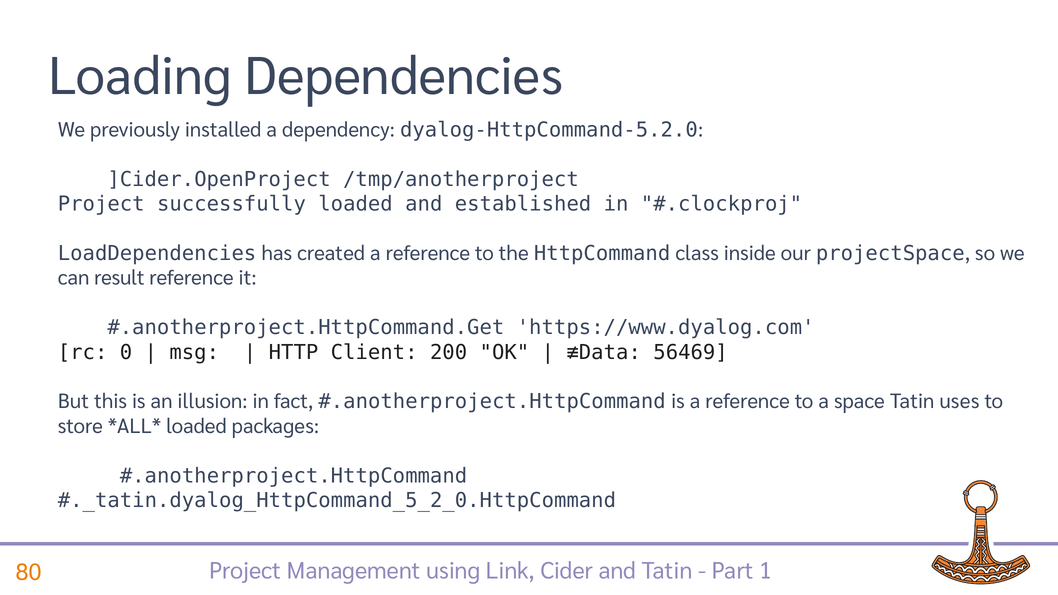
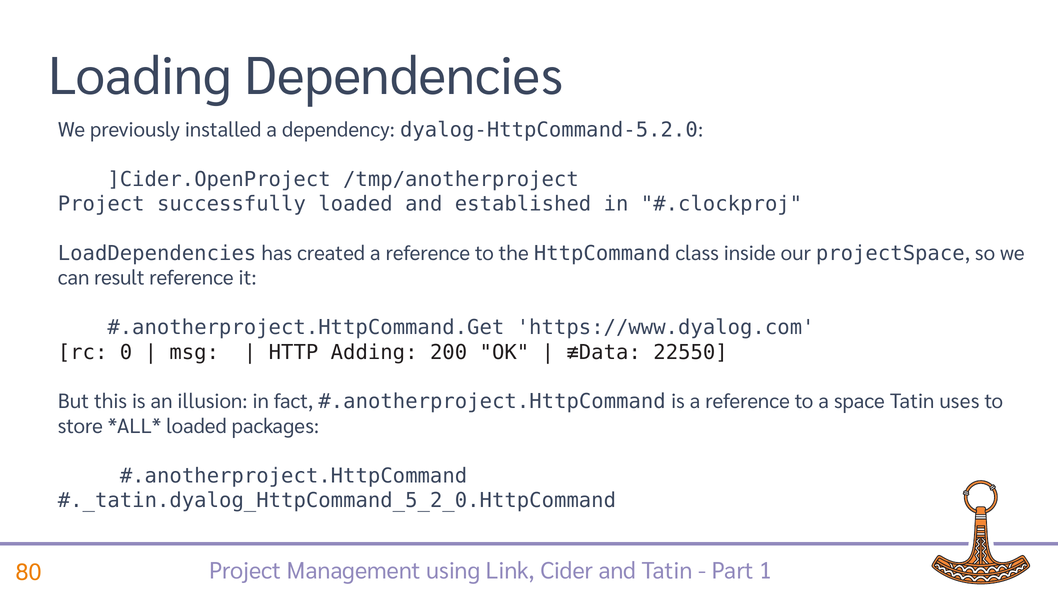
Client: Client -> Adding
56469: 56469 -> 22550
